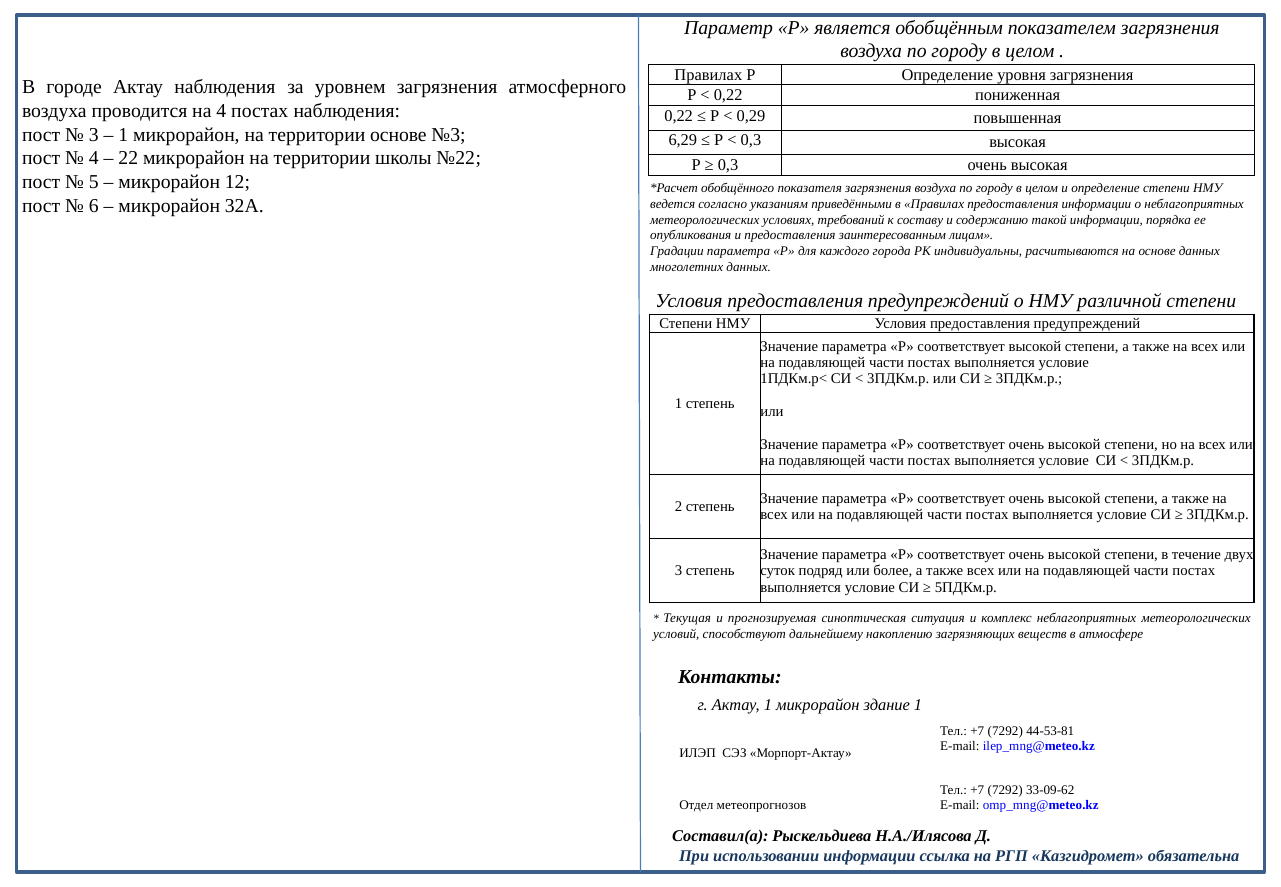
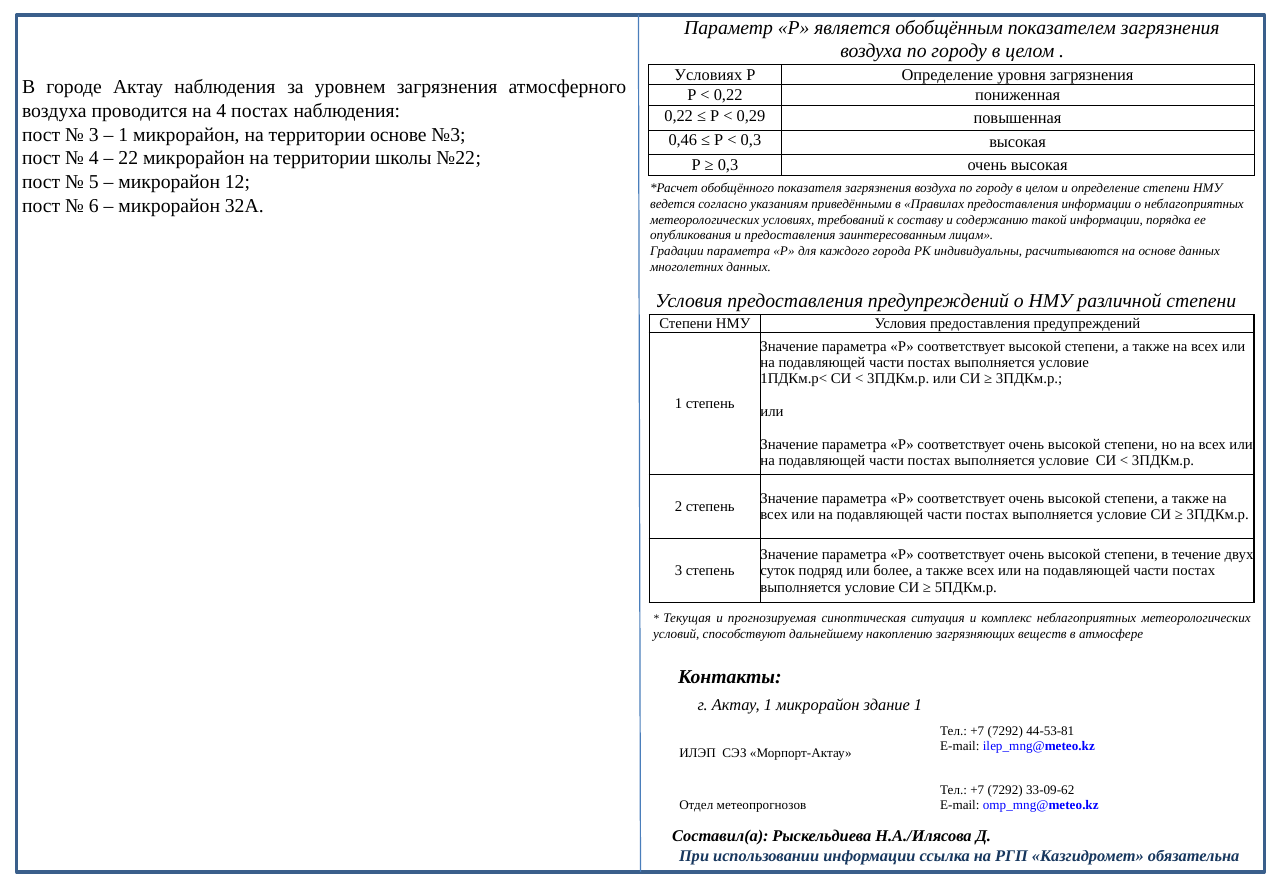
Правилах at (708, 75): Правилах -> Условиях
6,29: 6,29 -> 0,46
